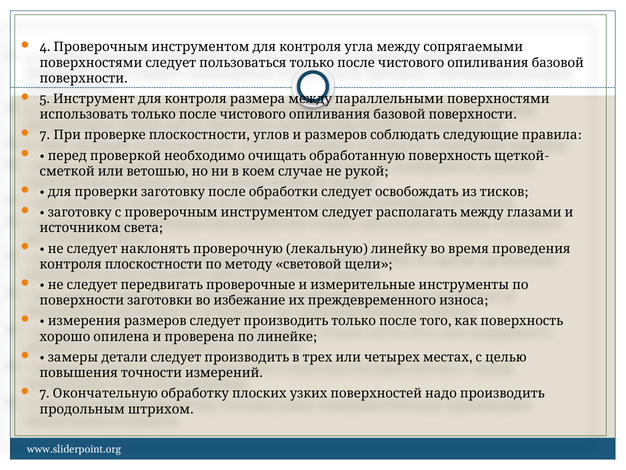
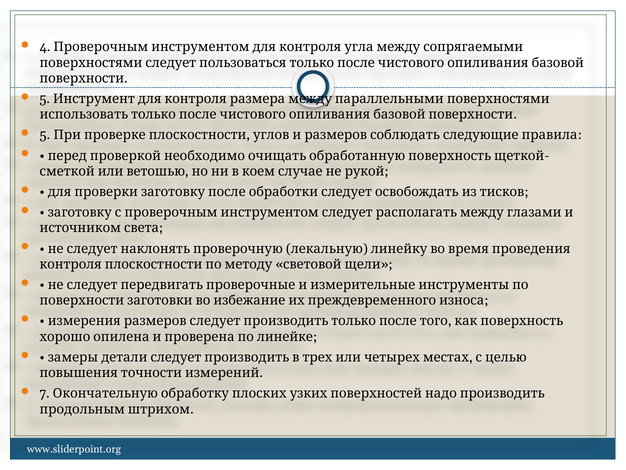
7 at (45, 135): 7 -> 5
